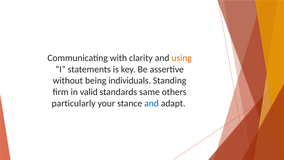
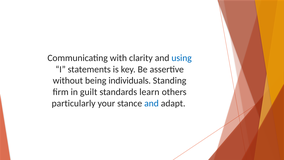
using colour: orange -> blue
valid: valid -> guilt
same: same -> learn
